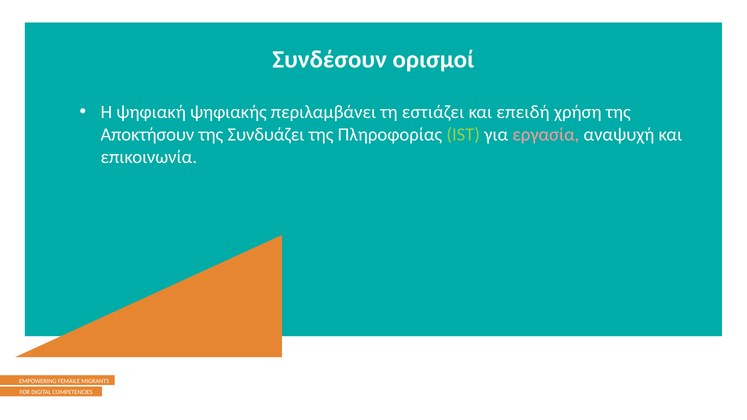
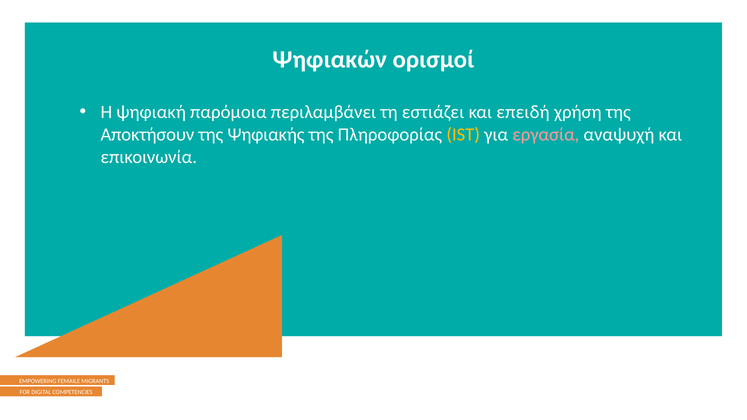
Συνδέσουν: Συνδέσουν -> Ψηφιακών
ψηφιακής: ψηφιακής -> παρόμοια
Συνδυάζει: Συνδυάζει -> Ψηφιακής
IST colour: light green -> yellow
